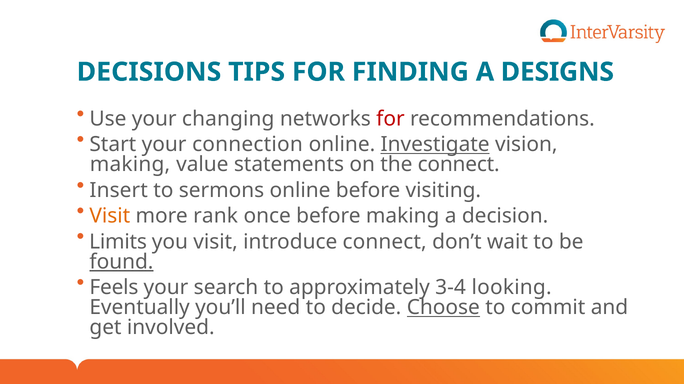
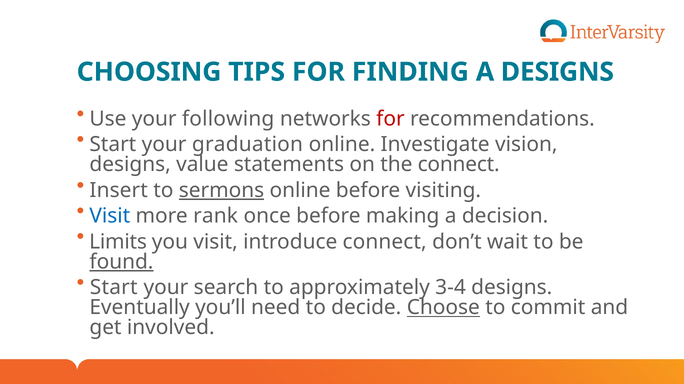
DECISIONS: DECISIONS -> CHOOSING
changing: changing -> following
connection: connection -> graduation
Investigate underline: present -> none
making at (130, 165): making -> designs
sermons underline: none -> present
Visit at (110, 216) colour: orange -> blue
Feels at (114, 288): Feels -> Start
3-4 looking: looking -> designs
